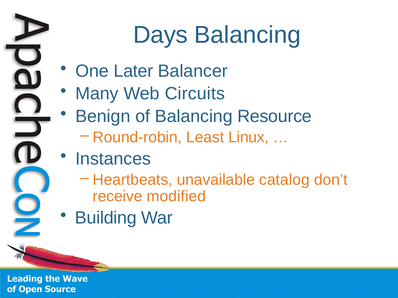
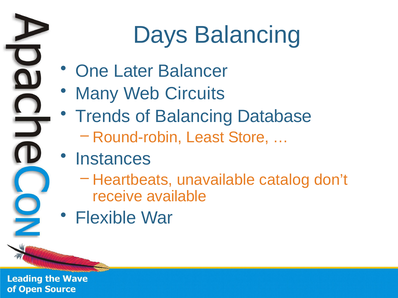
Benign: Benign -> Trends
Resource: Resource -> Database
Linux: Linux -> Store
modified: modified -> available
Building: Building -> Flexible
